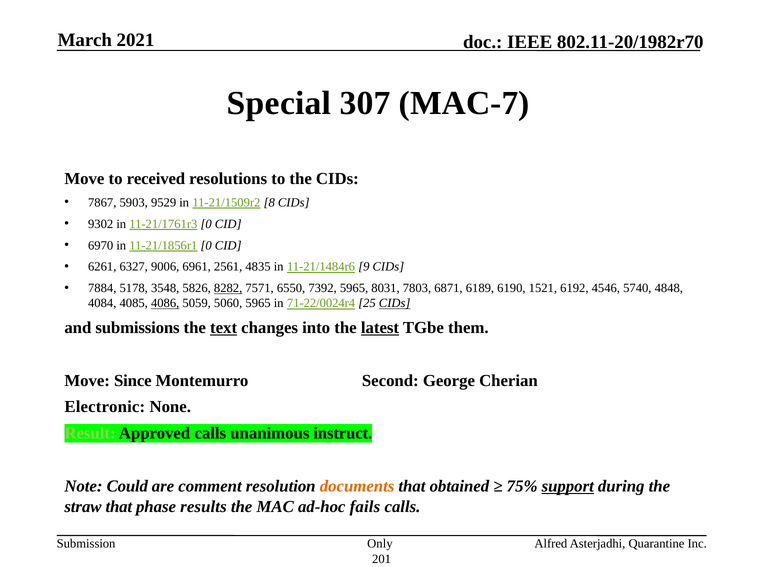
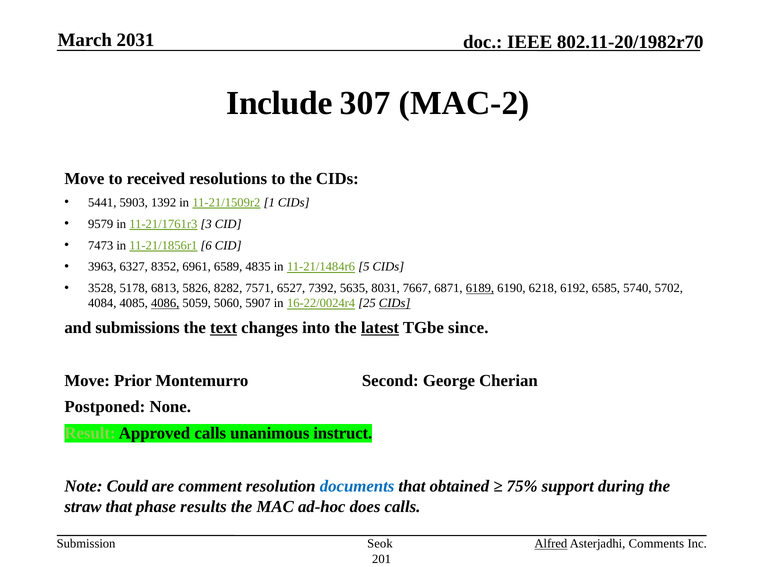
2021: 2021 -> 2031
Special: Special -> Include
MAC-7: MAC-7 -> MAC-2
7867: 7867 -> 5441
9529: 9529 -> 1392
8: 8 -> 1
9302: 9302 -> 9579
11-21/1761r3 0: 0 -> 3
6970: 6970 -> 7473
11-21/1856r1 0: 0 -> 6
6261: 6261 -> 3963
9006: 9006 -> 8352
2561: 2561 -> 6589
9: 9 -> 5
7884: 7884 -> 3528
3548: 3548 -> 6813
8282 underline: present -> none
6550: 6550 -> 6527
7392 5965: 5965 -> 5635
7803: 7803 -> 7667
6189 underline: none -> present
1521: 1521 -> 6218
4546: 4546 -> 6585
4848: 4848 -> 5702
5060 5965: 5965 -> 5907
71-22/0024r4: 71-22/0024r4 -> 16-22/0024r4
them: them -> since
Since: Since -> Prior
Electronic: Electronic -> Postponed
documents colour: orange -> blue
support underline: present -> none
fails: fails -> does
Only: Only -> Seok
Alfred underline: none -> present
Quarantine: Quarantine -> Comments
